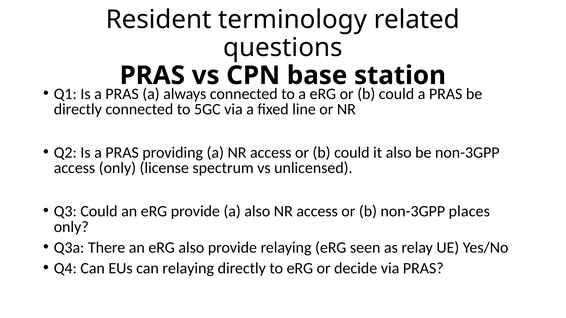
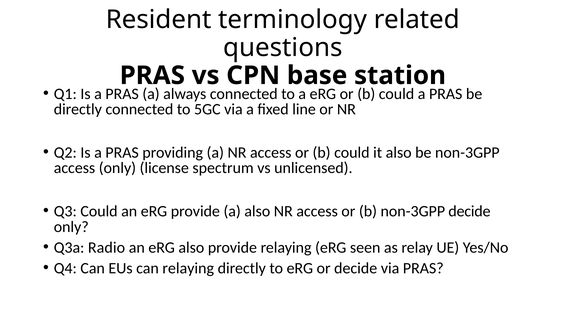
non-3GPP places: places -> decide
There: There -> Radio
